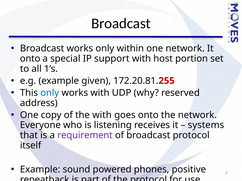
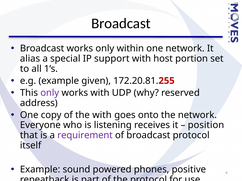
onto at (30, 59): onto -> alias
only at (50, 93) colour: blue -> purple
systems: systems -> position
